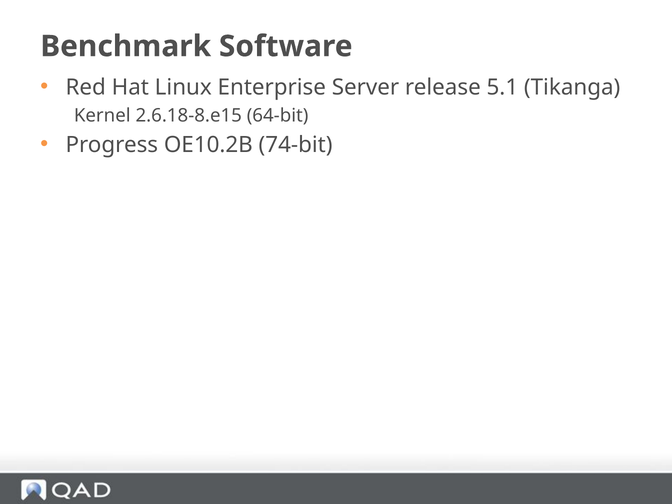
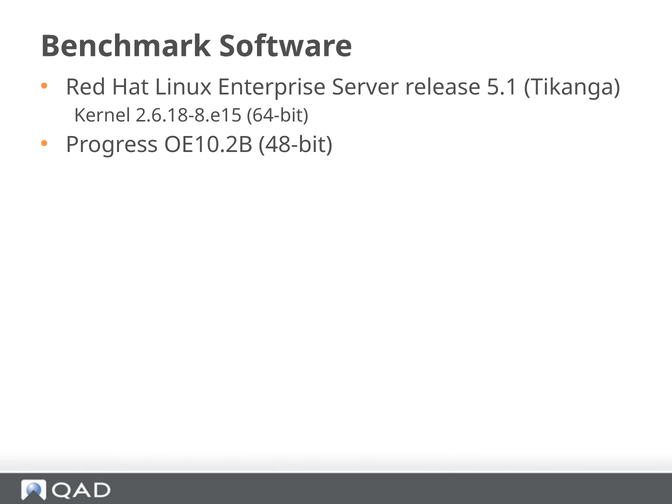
74-bit: 74-bit -> 48-bit
